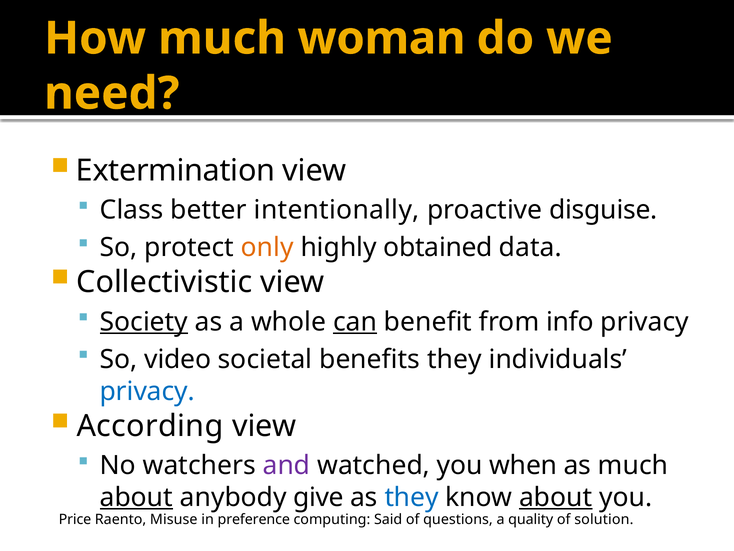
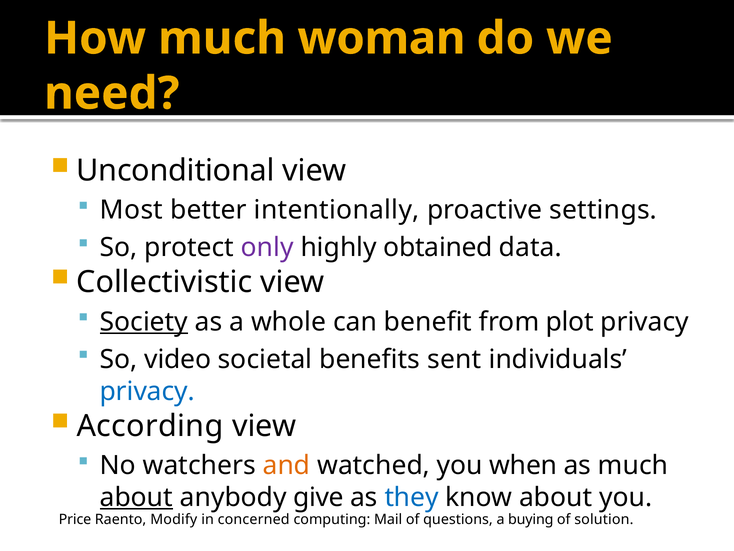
Extermination: Extermination -> Unconditional
Class: Class -> Most
disguise: disguise -> settings
only colour: orange -> purple
can underline: present -> none
info: info -> plot
benefits they: they -> sent
and colour: purple -> orange
about at (556, 497) underline: present -> none
Misuse: Misuse -> Modify
preference: preference -> concerned
Said: Said -> Mail
quality: quality -> buying
